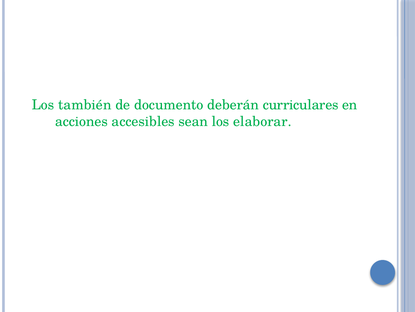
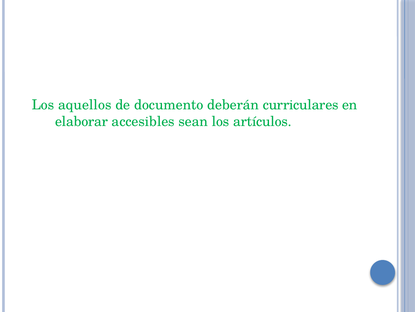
también: también -> aquellos
acciones: acciones -> elaborar
elaborar: elaborar -> artículos
